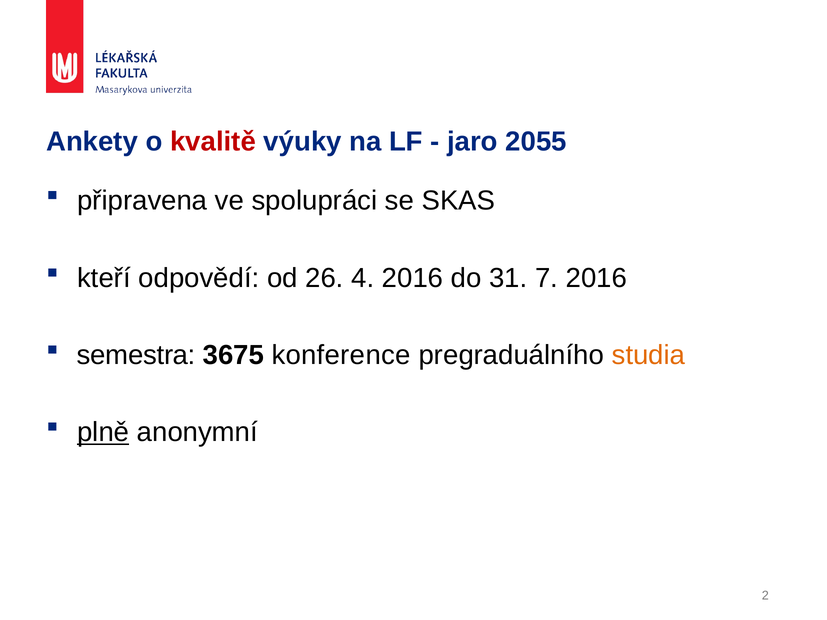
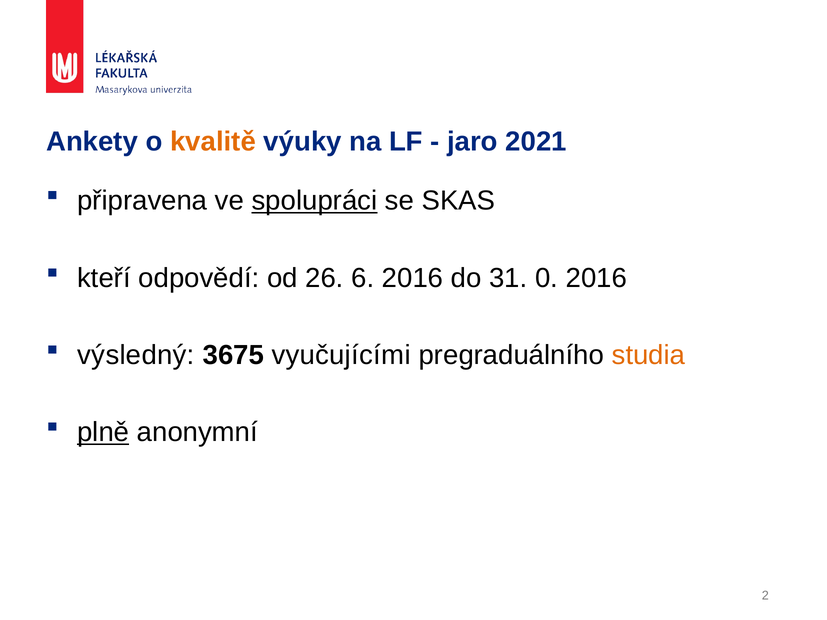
kvalitě colour: red -> orange
2055: 2055 -> 2021
spolupráci underline: none -> present
4: 4 -> 6
7: 7 -> 0
semestra: semestra -> výsledný
konference: konference -> vyučujícími
